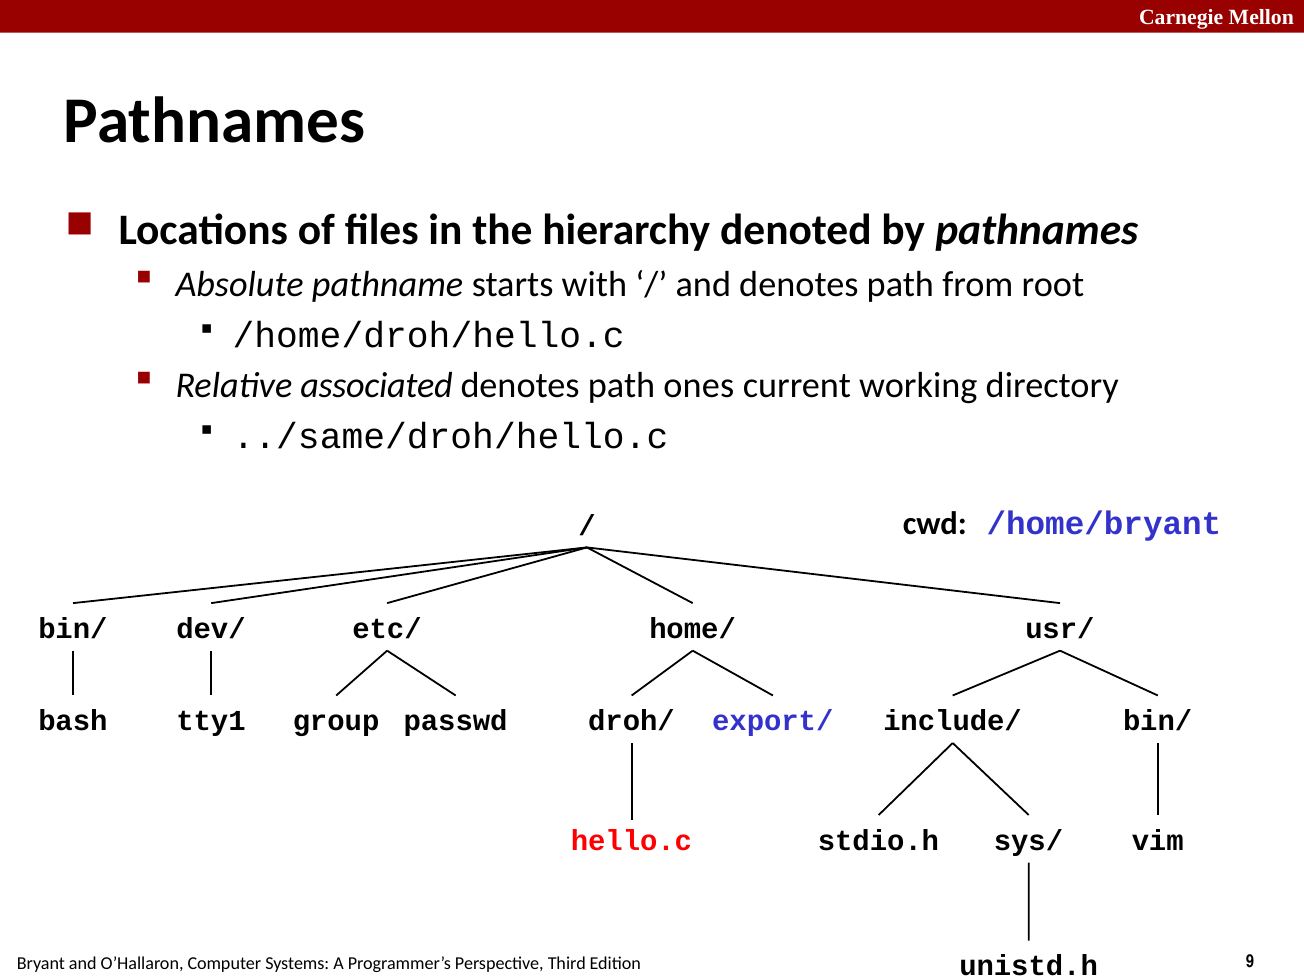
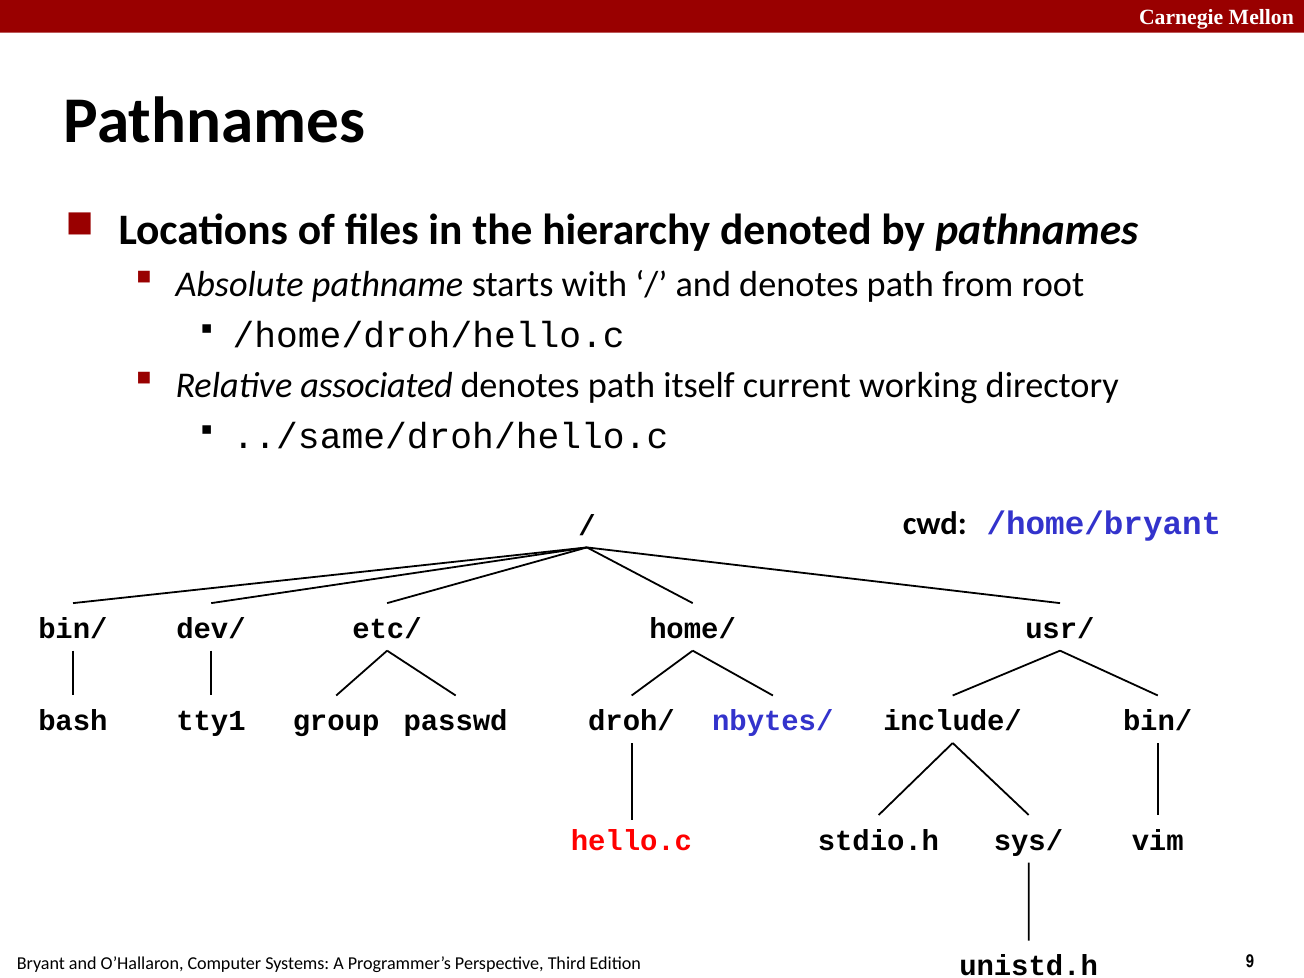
ones: ones -> itself
export/: export/ -> nbytes/
